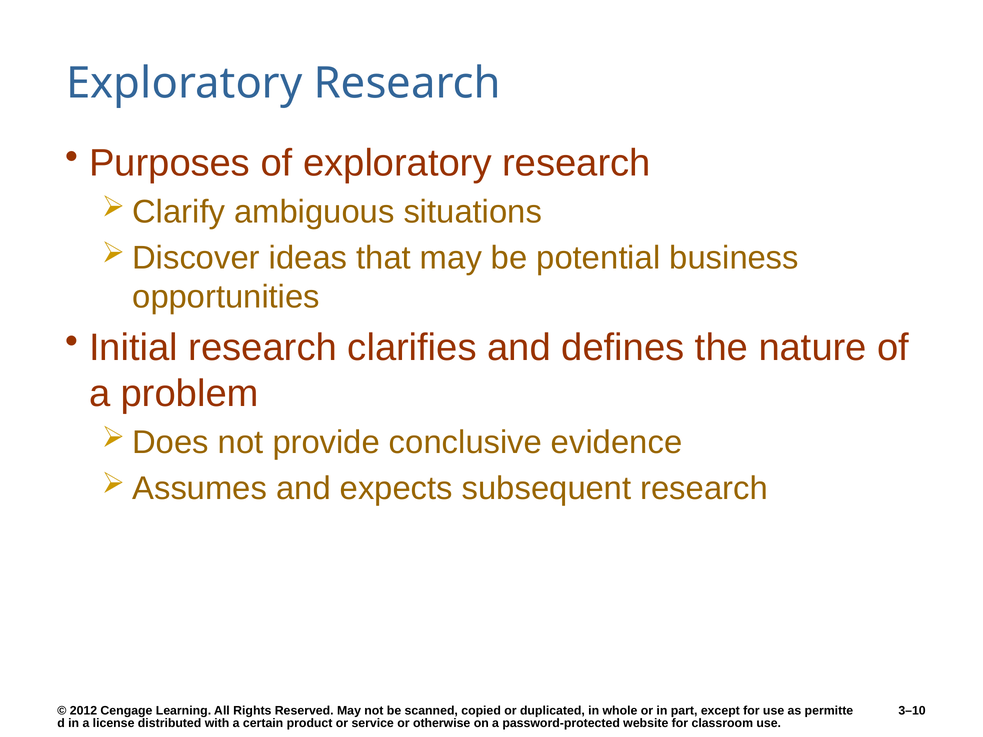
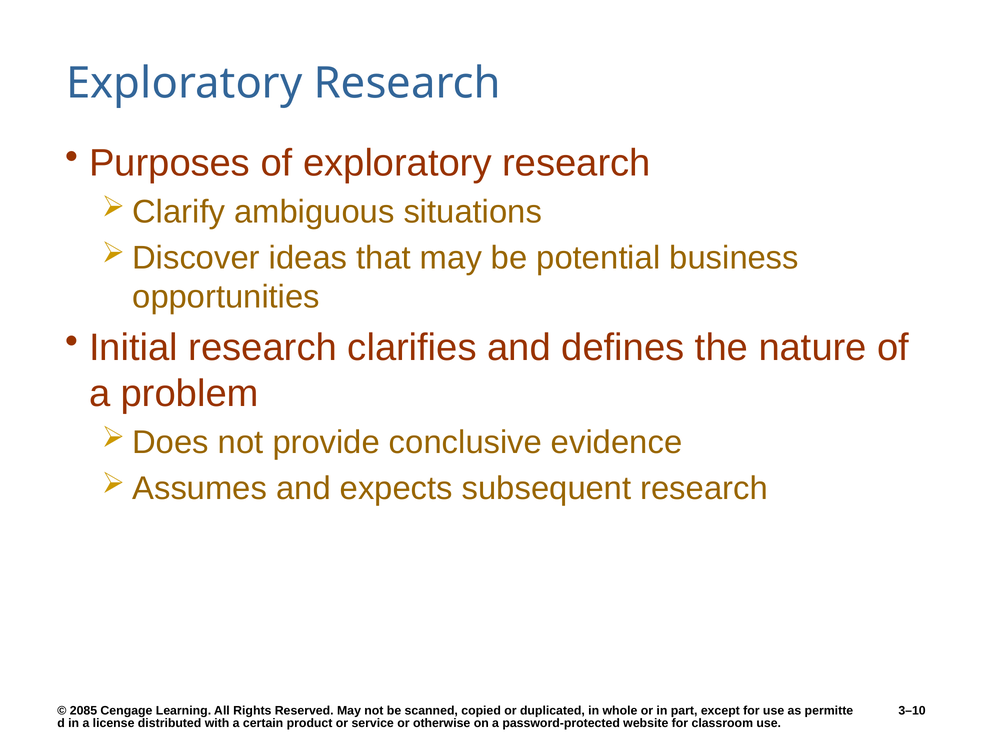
2012: 2012 -> 2085
